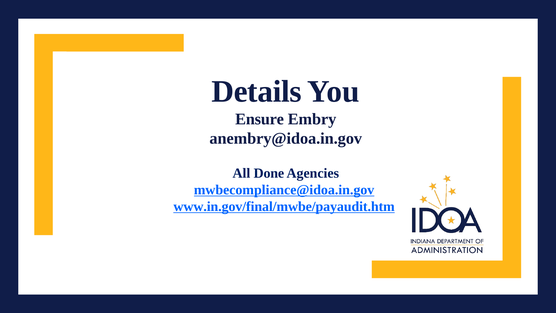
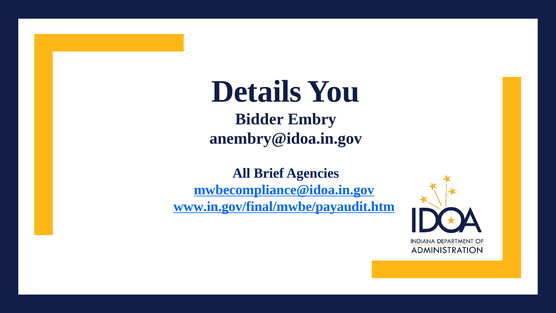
Ensure: Ensure -> Bidder
Done: Done -> Brief
